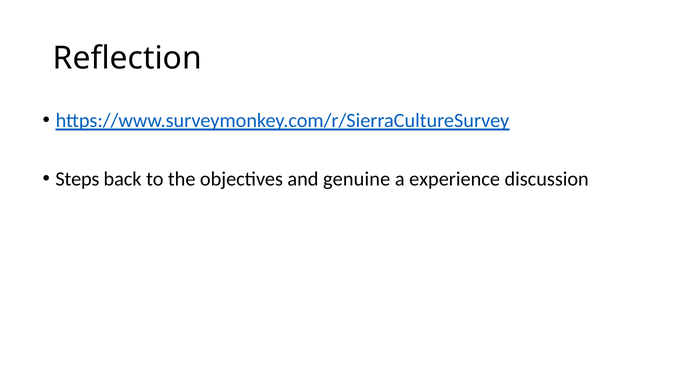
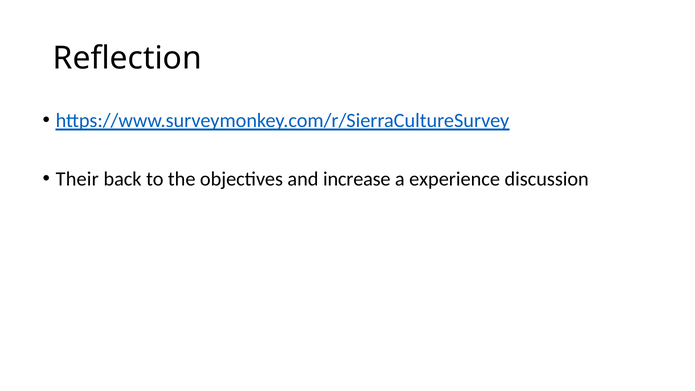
Steps: Steps -> Their
genuine: genuine -> increase
